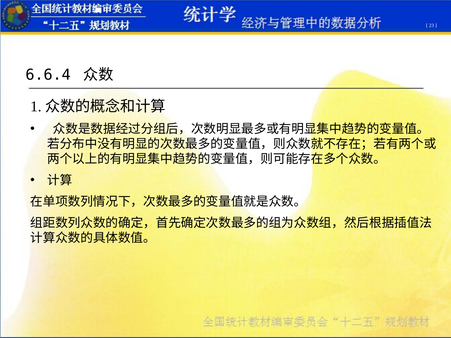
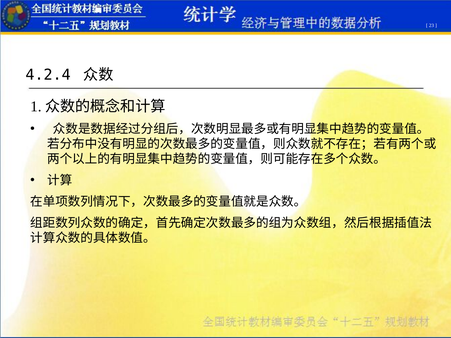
6.6.4: 6.6.4 -> 4.2.4
